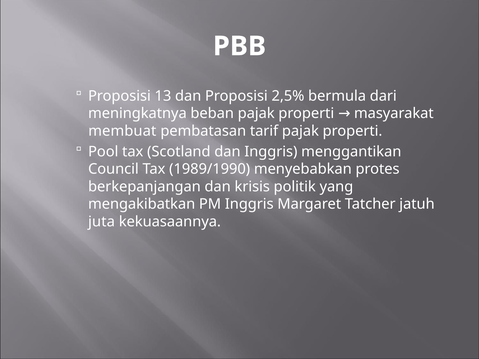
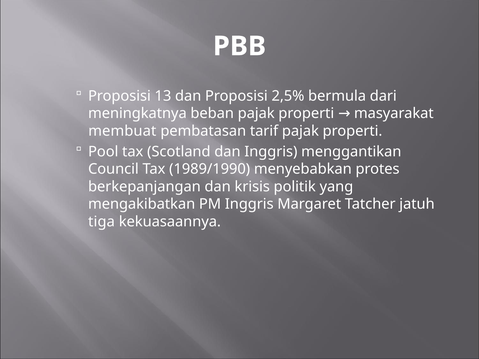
juta: juta -> tiga
